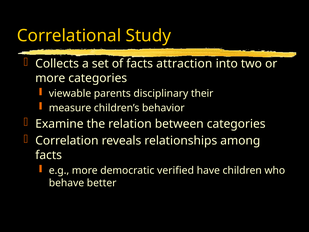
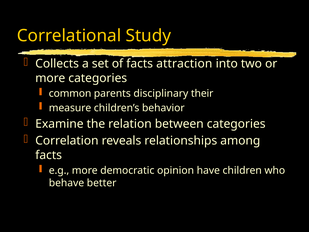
viewable: viewable -> common
verified: verified -> opinion
